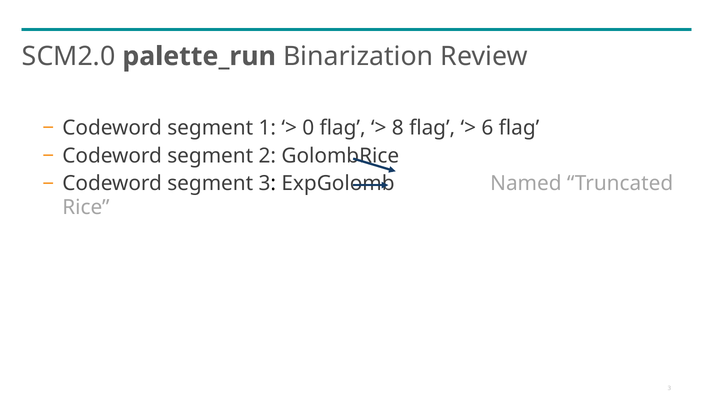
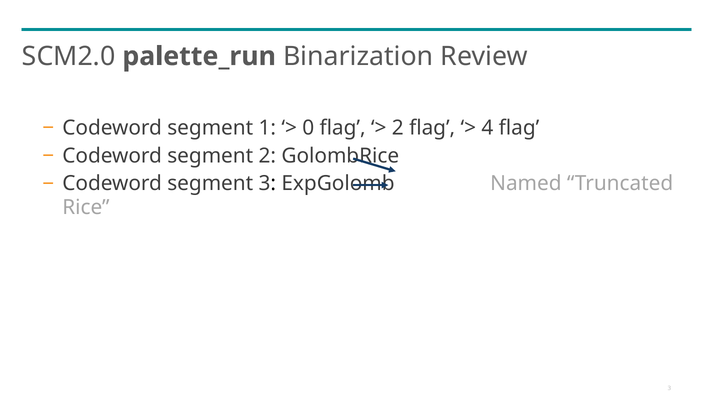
8 at (398, 128): 8 -> 2
6: 6 -> 4
